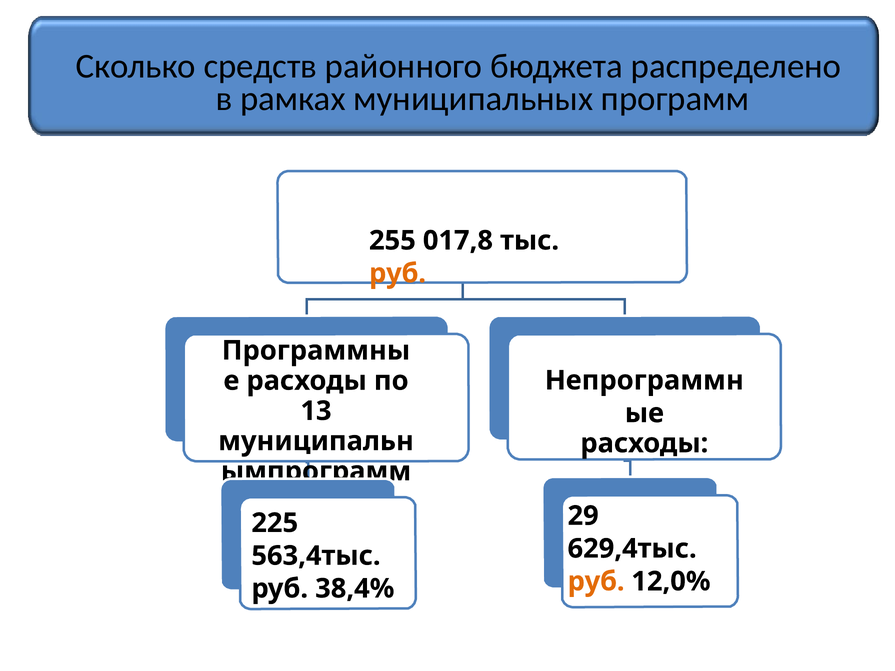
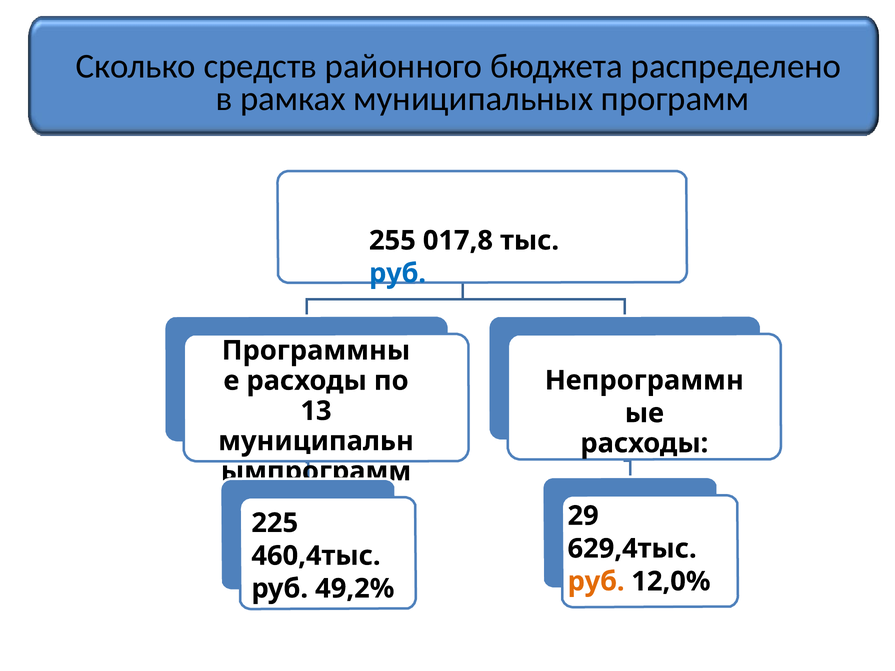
руб at (398, 273) colour: orange -> blue
563,4тыс: 563,4тыс -> 460,4тыс
38,4%: 38,4% -> 49,2%
